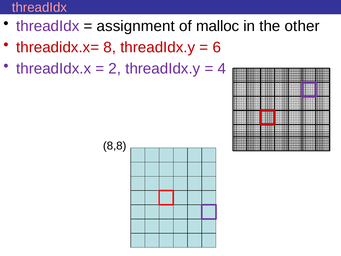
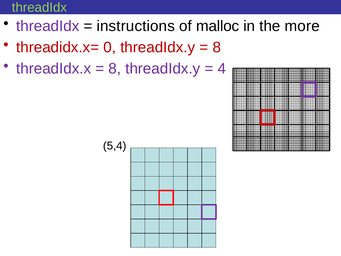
threadIdx at (40, 7) colour: pink -> light green
assignment: assignment -> instructions
other: other -> more
8: 8 -> 0
6 at (217, 47): 6 -> 8
2 at (115, 69): 2 -> 8
8,8: 8,8 -> 5,4
